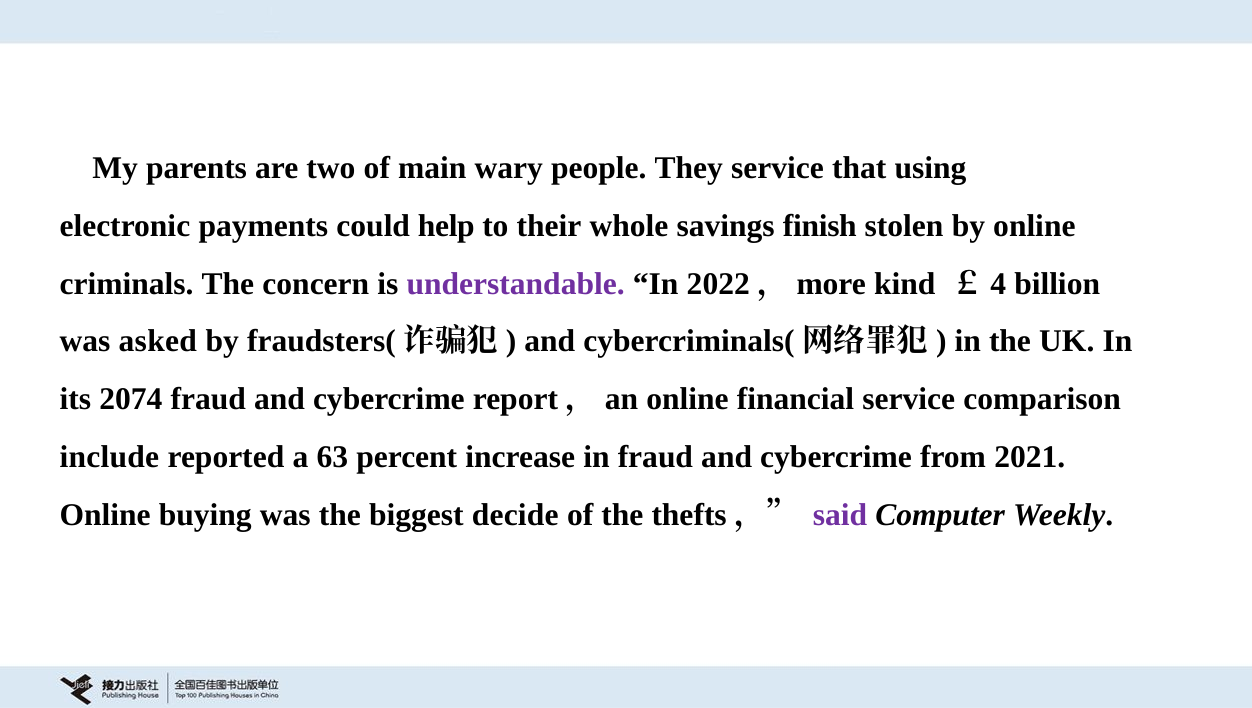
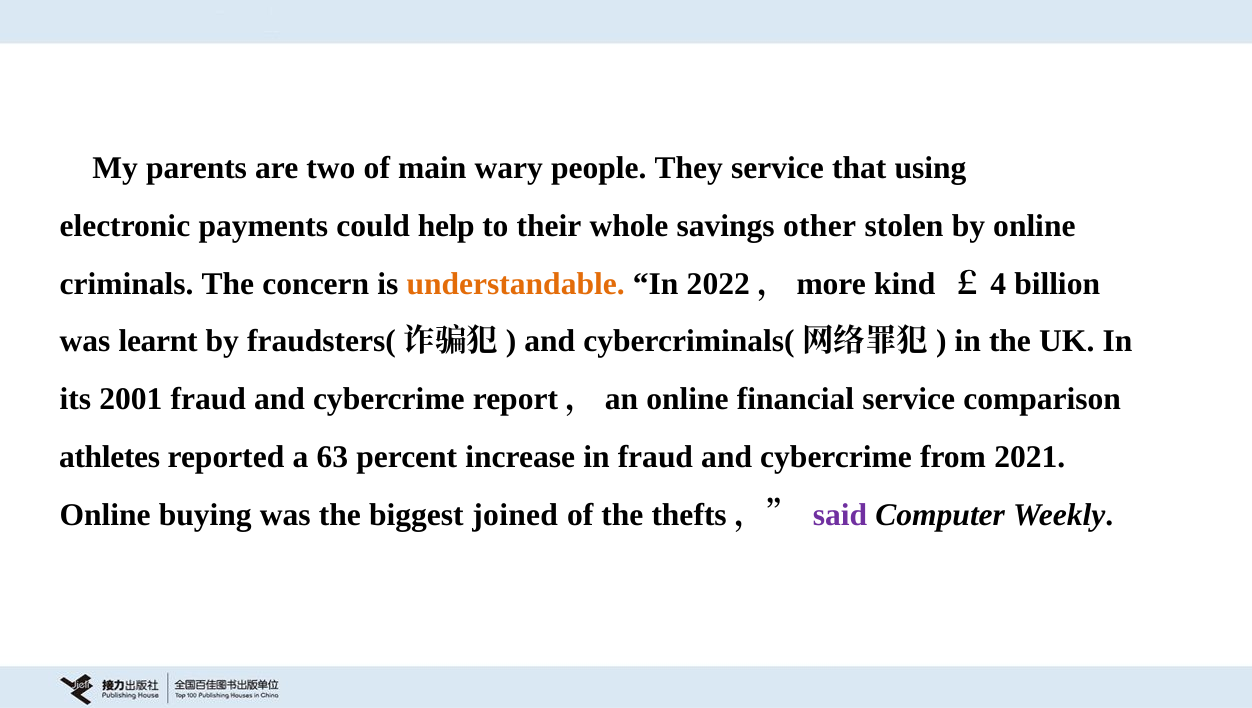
finish: finish -> other
understandable colour: purple -> orange
asked: asked -> learnt
2074: 2074 -> 2001
include: include -> athletes
decide: decide -> joined
